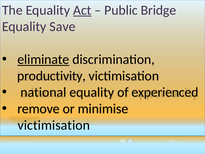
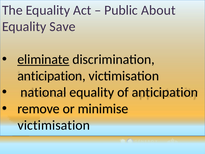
Act underline: present -> none
Bridge: Bridge -> About
productivity at (52, 76): productivity -> anticipation
of experienced: experienced -> anticipation
